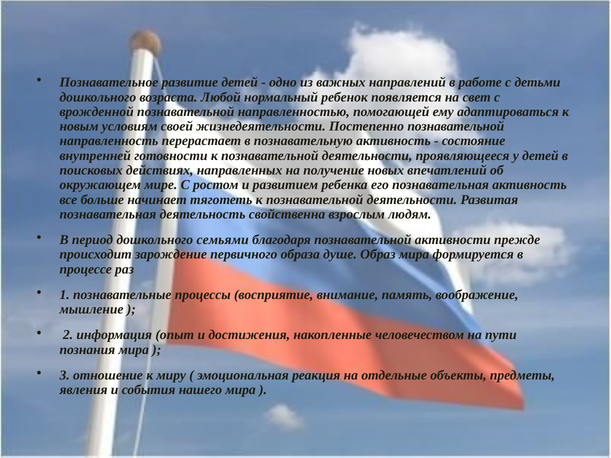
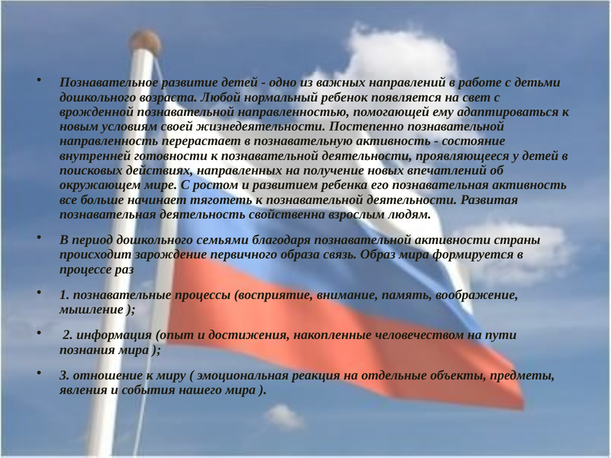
прежде: прежде -> страны
душе: душе -> связь
